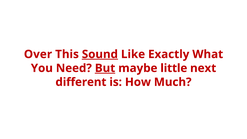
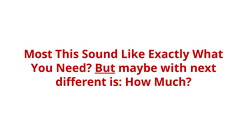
Over: Over -> Most
Sound underline: present -> none
little: little -> with
